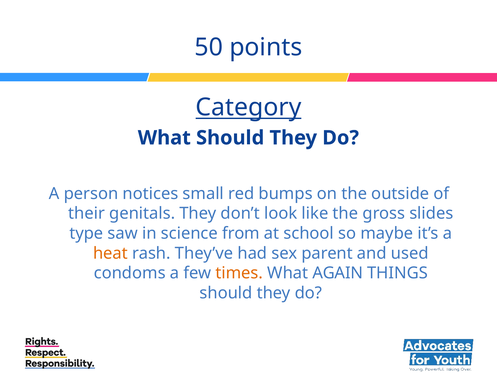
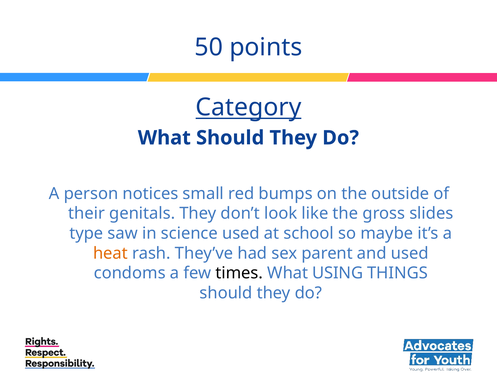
science from: from -> used
times colour: orange -> black
AGAIN: AGAIN -> USING
